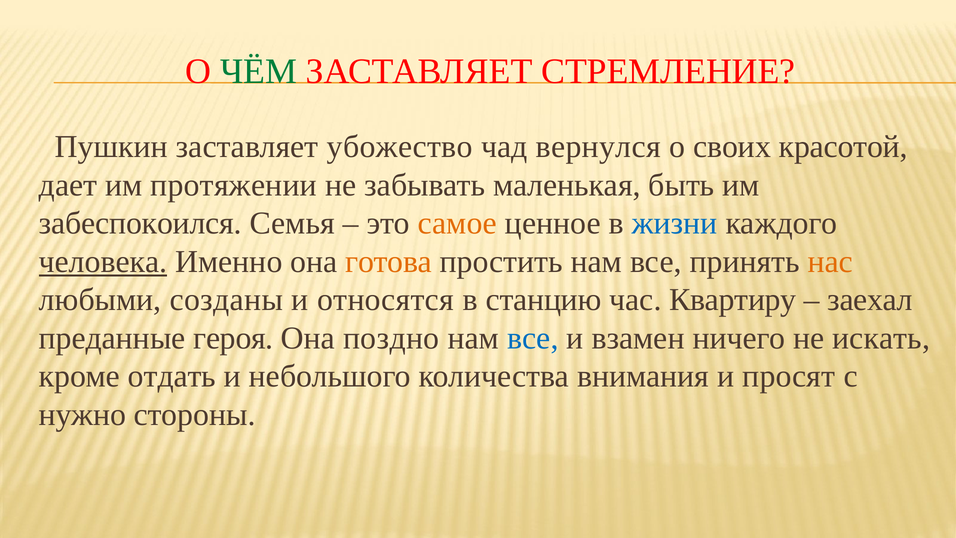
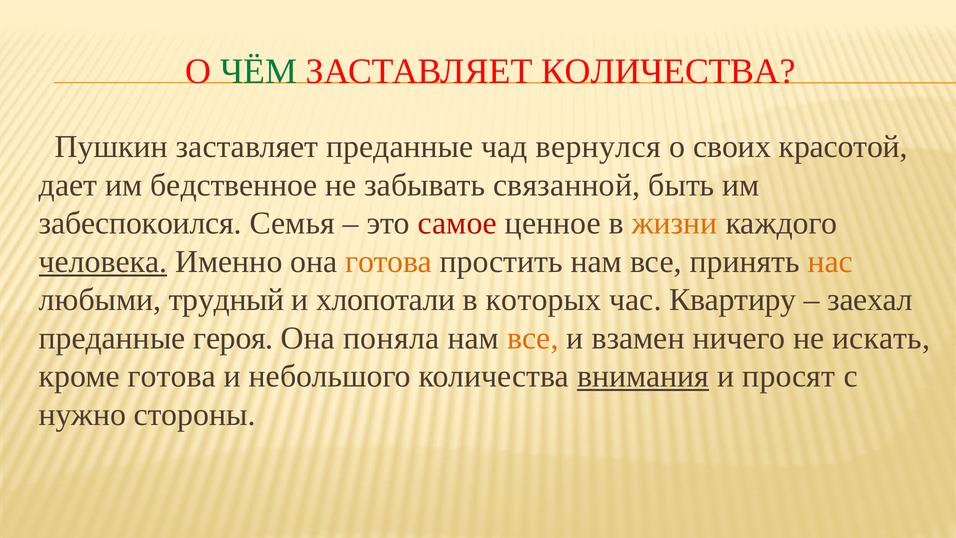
ЗАСТАВЛЯЕТ СТРЕМЛЕНИЕ: СТРЕМЛЕНИЕ -> КОЛИЧЕСТВА
заставляет убожество: убожество -> преданные
протяжении: протяжении -> бедственное
маленькая: маленькая -> связанной
самое colour: orange -> red
жизни colour: blue -> orange
созданы: созданы -> трудный
относятся: относятся -> хлопотали
станцию: станцию -> которых
поздно: поздно -> поняла
все at (533, 338) colour: blue -> orange
кроме отдать: отдать -> готова
внимания underline: none -> present
